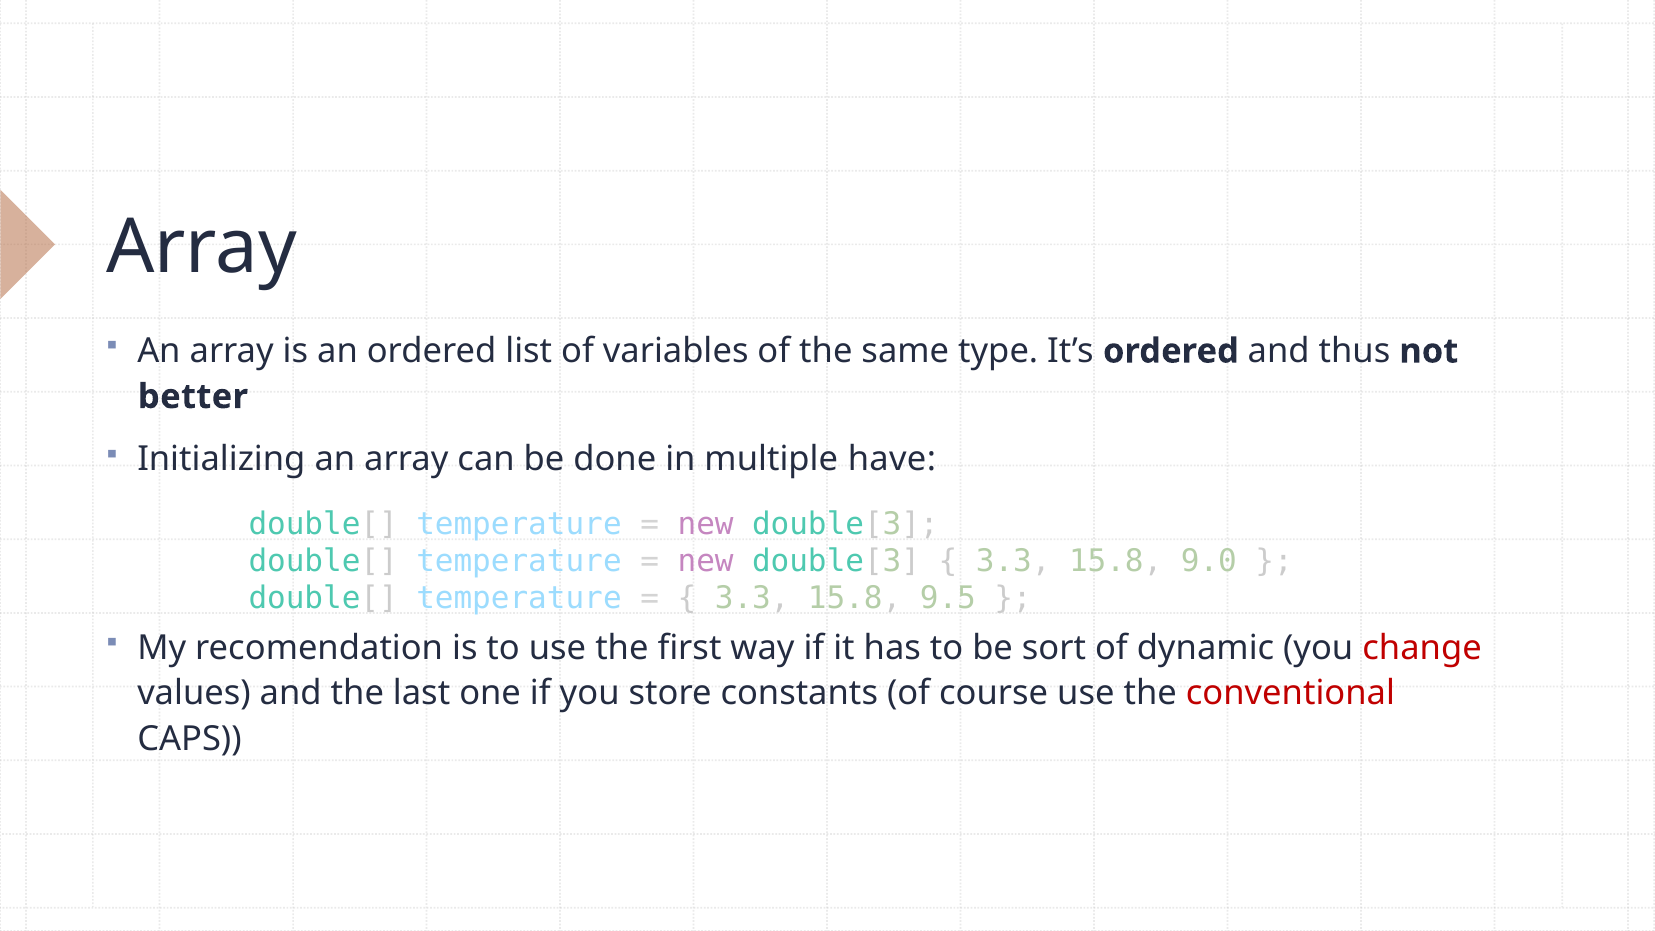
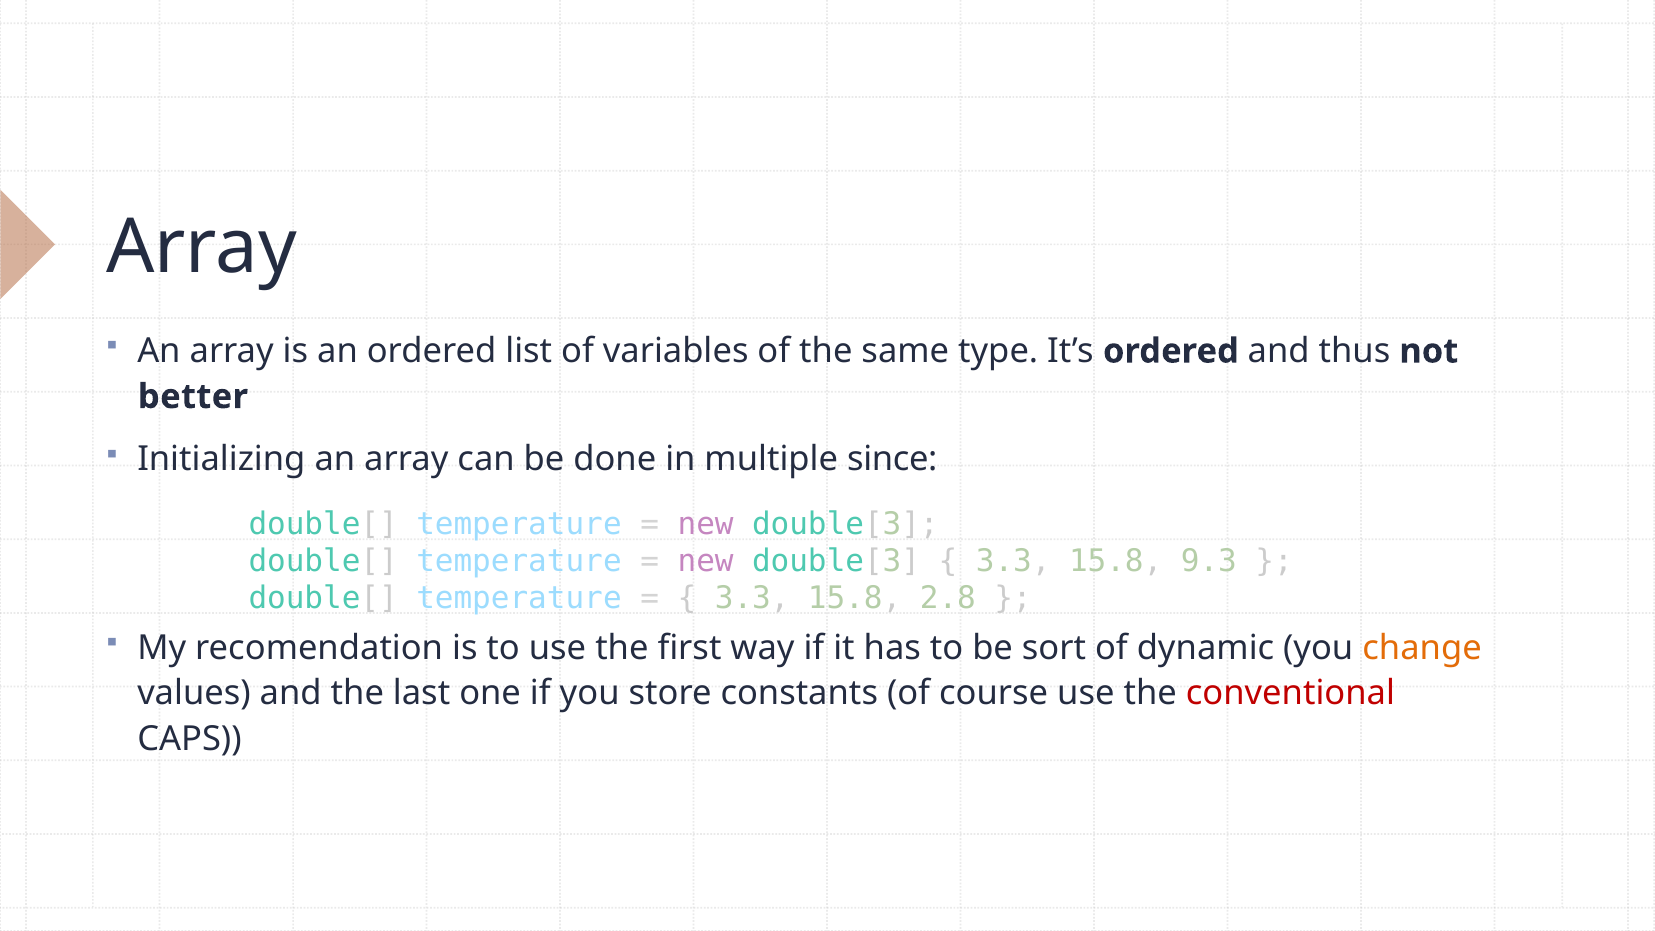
have: have -> since
9.0: 9.0 -> 9.3
9.5: 9.5 -> 2.8
change colour: red -> orange
